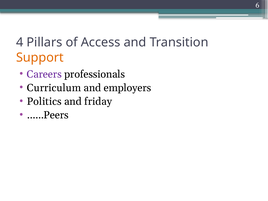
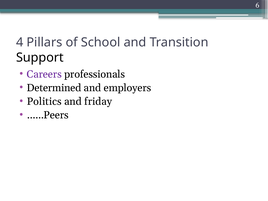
Access: Access -> School
Support colour: orange -> black
Curriculum: Curriculum -> Determined
